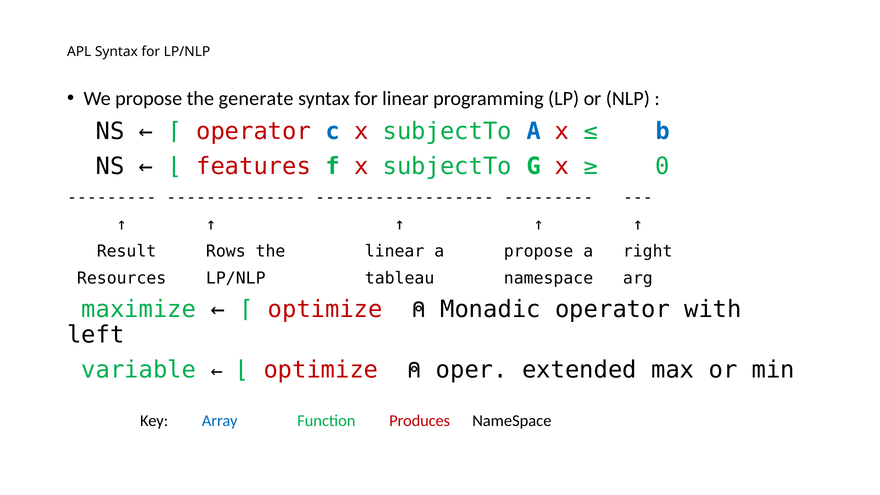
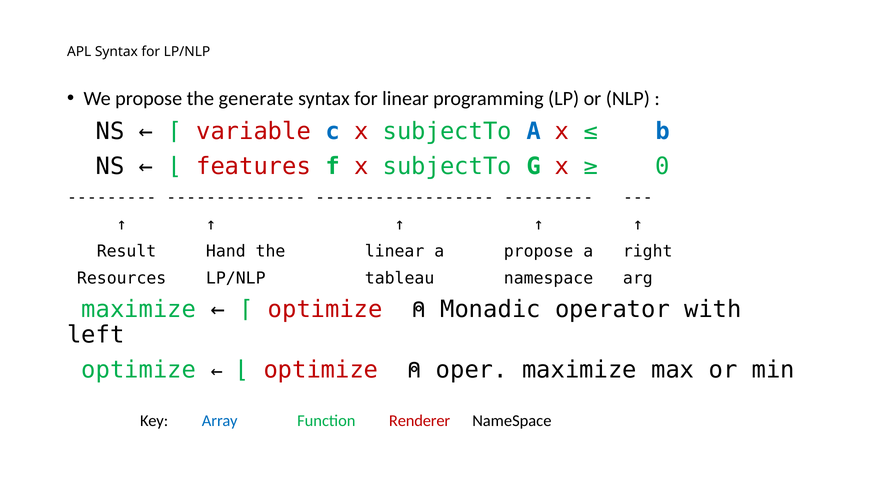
operator at (254, 131): operator -> variable
Rows: Rows -> Hand
variable at (139, 370): variable -> optimize
oper extended: extended -> maximize
Produces: Produces -> Renderer
